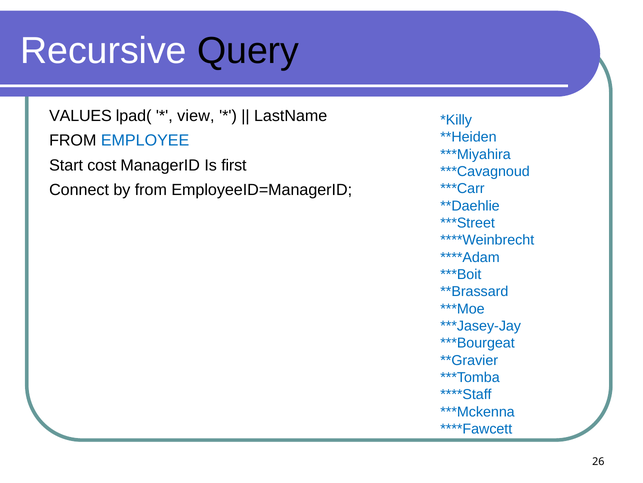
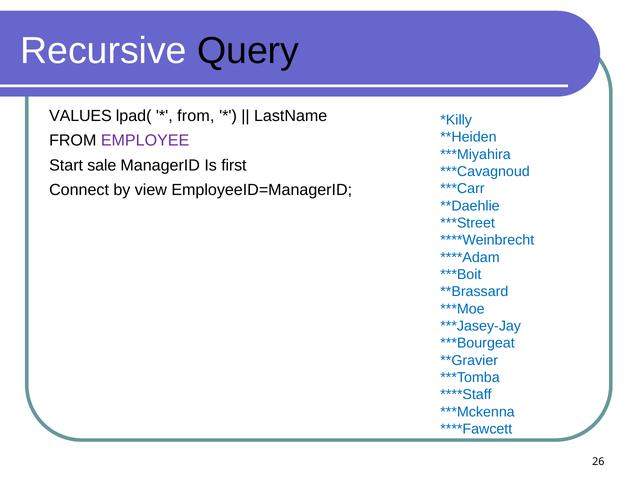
view at (196, 116): view -> from
EMPLOYEE colour: blue -> purple
cost: cost -> sale
by from: from -> view
